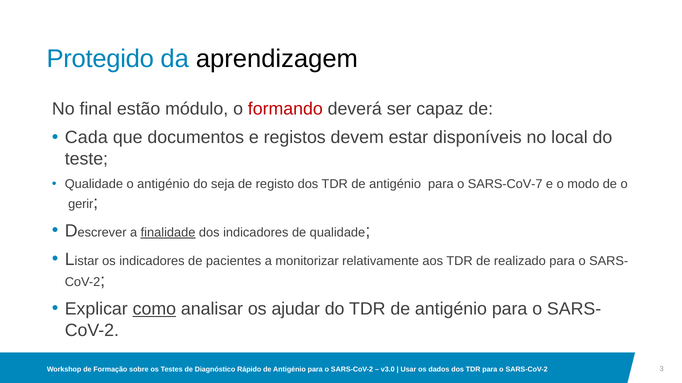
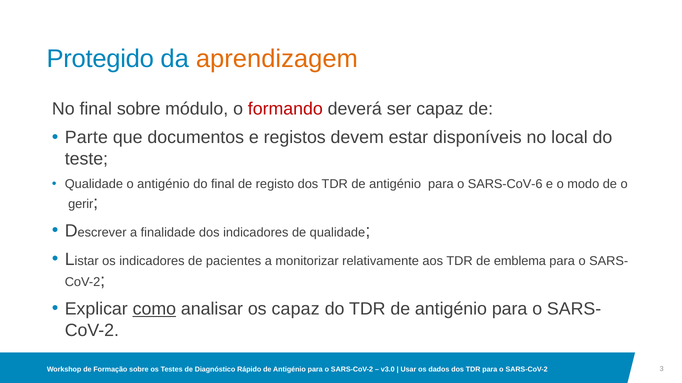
aprendizagem colour: black -> orange
final estão: estão -> sobre
Cada: Cada -> Parte
do seja: seja -> final
SARS-CoV-7: SARS-CoV-7 -> SARS-CoV-6
finalidade underline: present -> none
realizado: realizado -> emblema
os ajudar: ajudar -> capaz
